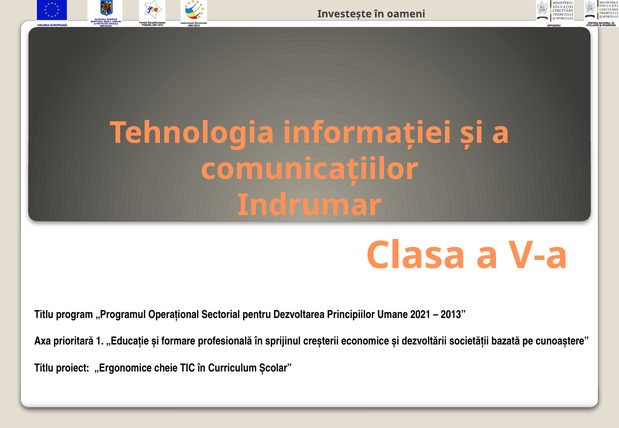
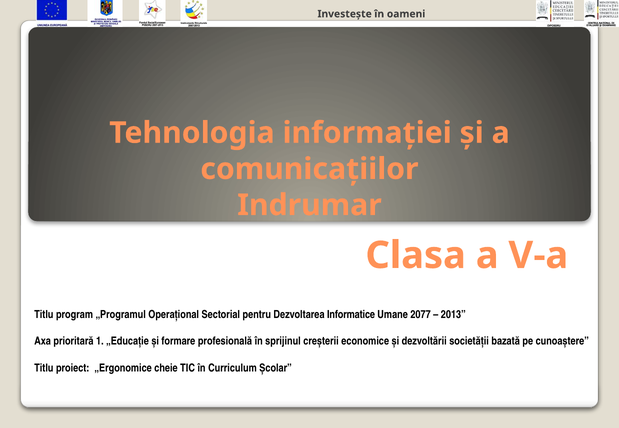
Principiilor: Principiilor -> Informatice
2021: 2021 -> 2077
